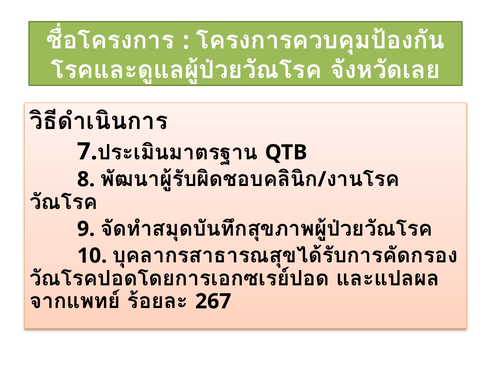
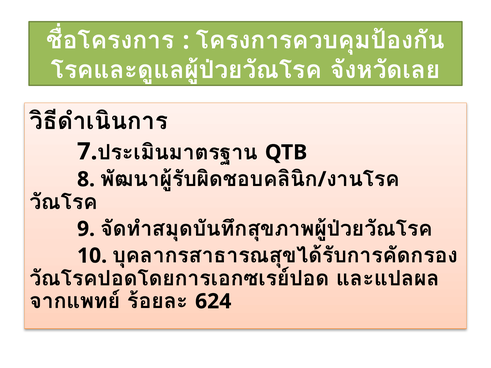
267: 267 -> 624
